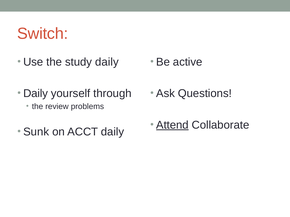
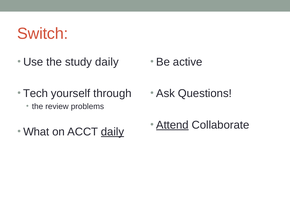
Daily at (36, 94): Daily -> Tech
Sunk: Sunk -> What
daily at (113, 132) underline: none -> present
